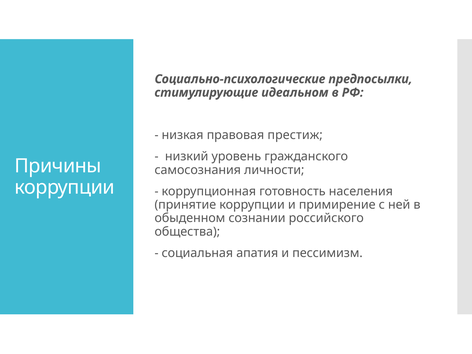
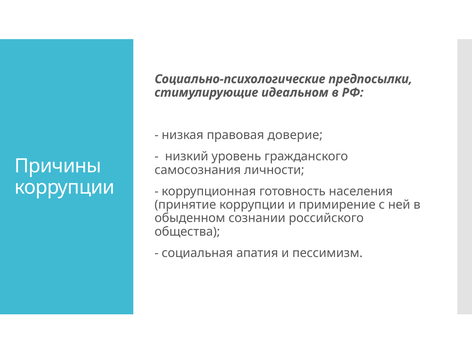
престиж: престиж -> доверие
